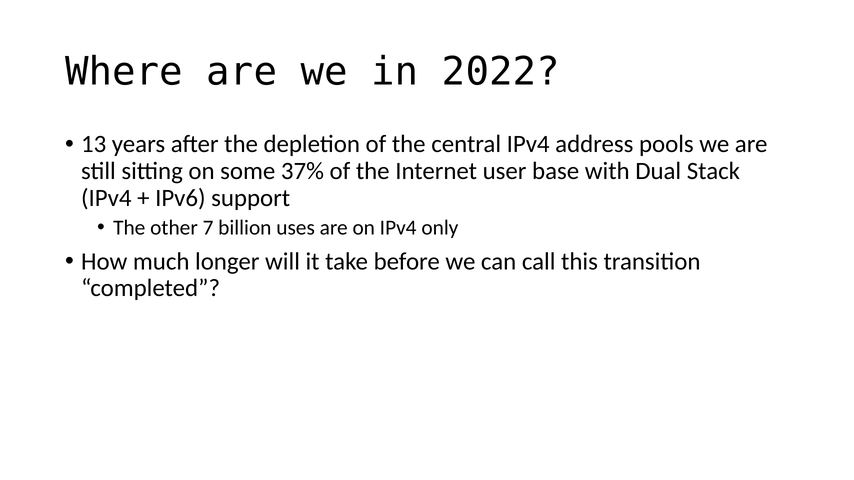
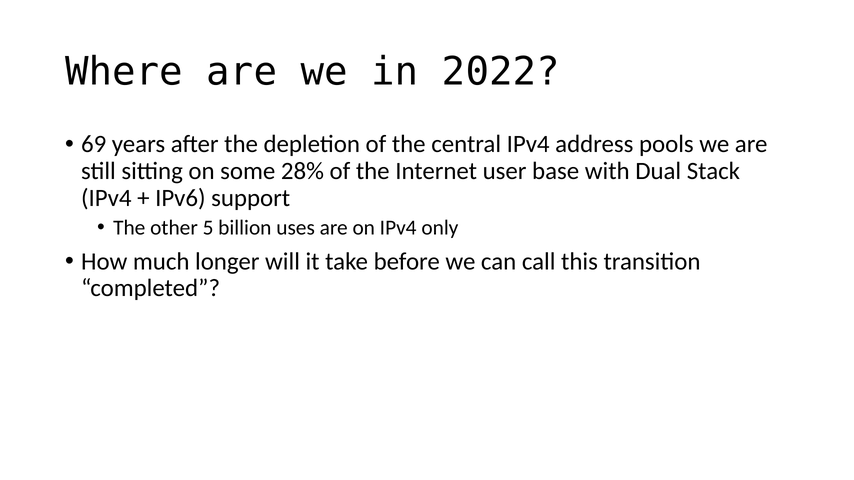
13: 13 -> 69
37%: 37% -> 28%
7: 7 -> 5
